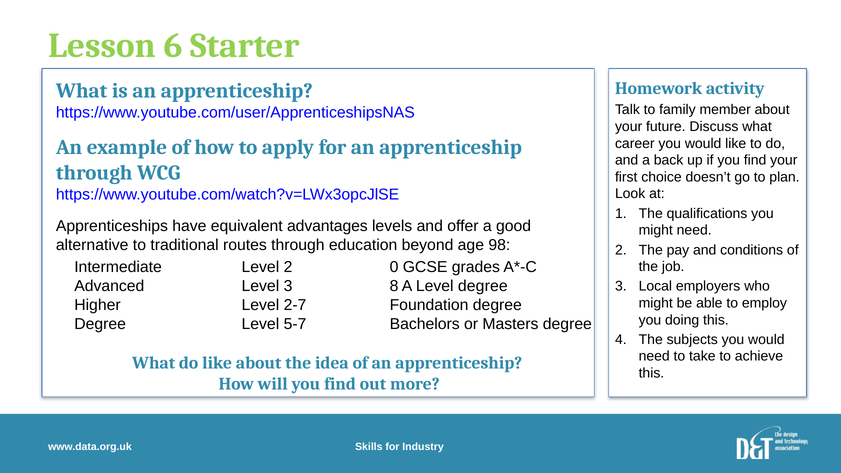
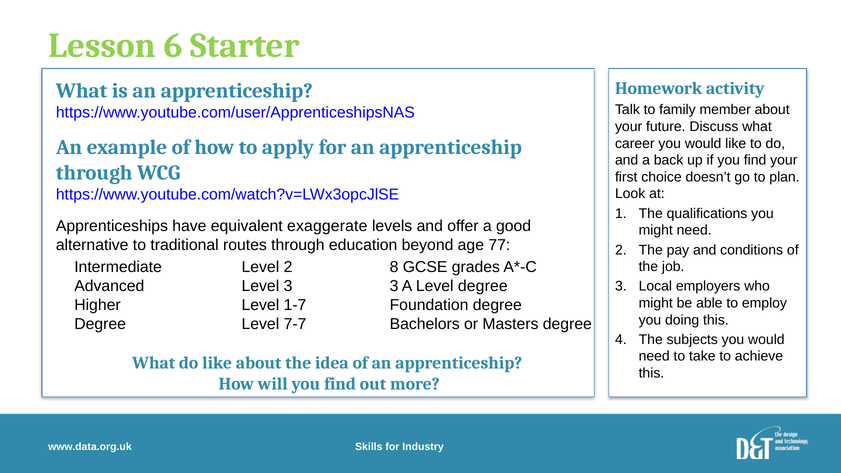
advantages: advantages -> exaggerate
98: 98 -> 77
0: 0 -> 8
3 8: 8 -> 3
2-7: 2-7 -> 1-7
5-7: 5-7 -> 7-7
